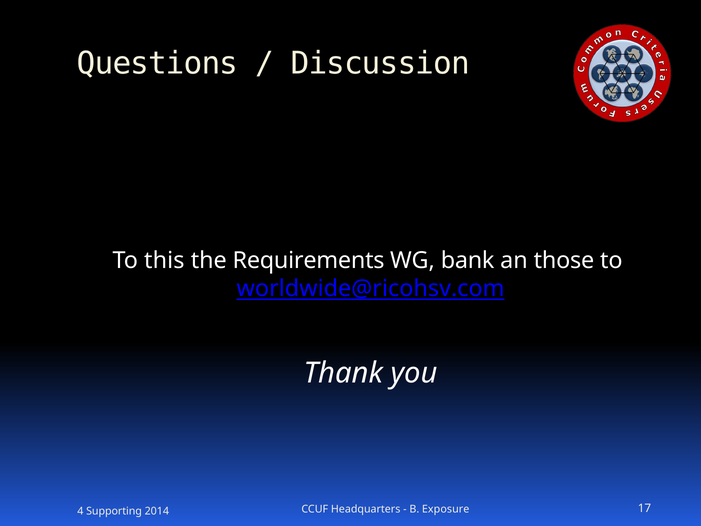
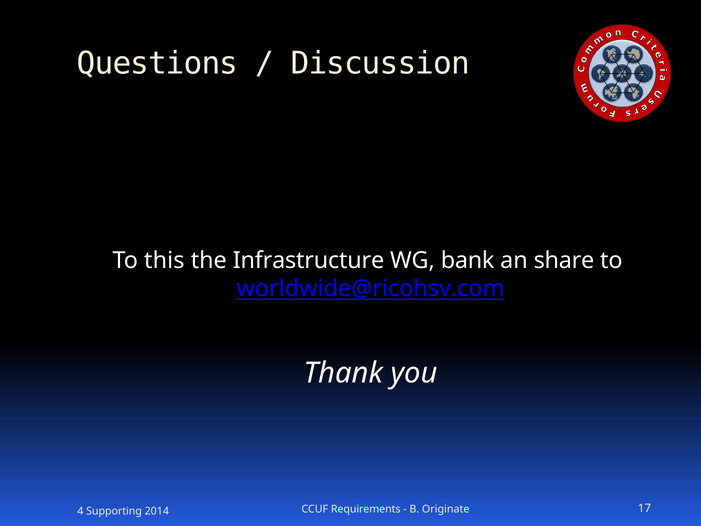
Requirements: Requirements -> Infrastructure
those: those -> share
Headquarters: Headquarters -> Requirements
Exposure: Exposure -> Originate
